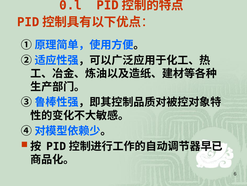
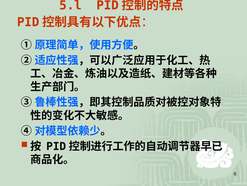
0.l: 0.l -> 5.l
